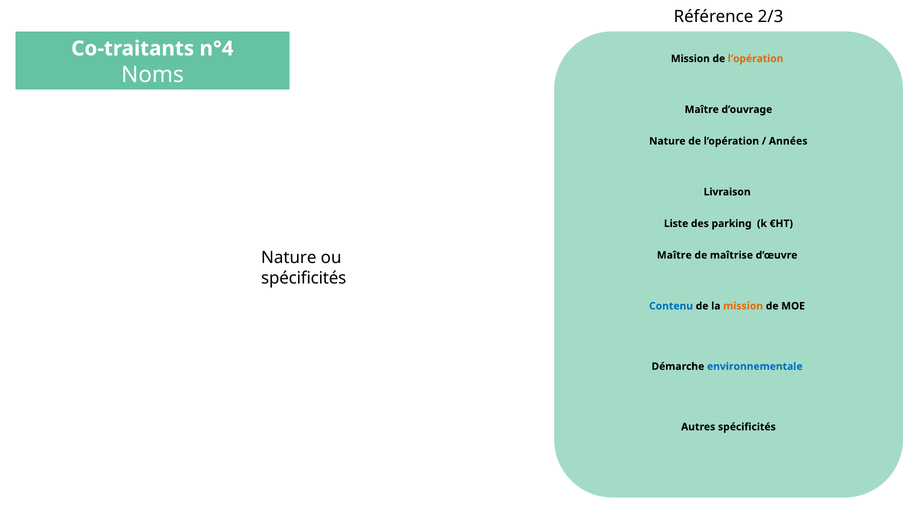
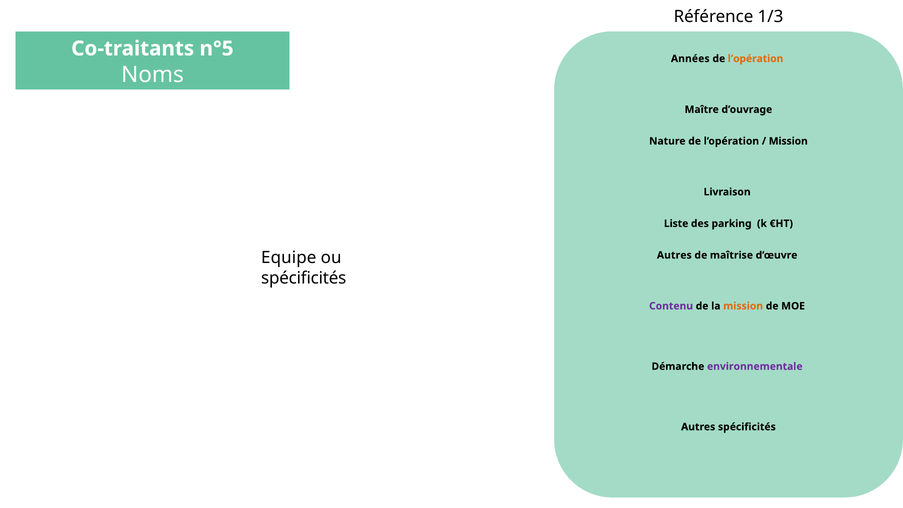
2/3: 2/3 -> 1/3
n°4: n°4 -> n°5
Mission at (690, 59): Mission -> Années
Années at (788, 141): Années -> Mission
Nature at (289, 258): Nature -> Equipe
Maître at (674, 255): Maître -> Autres
Contenu colour: blue -> purple
environnementale colour: blue -> purple
